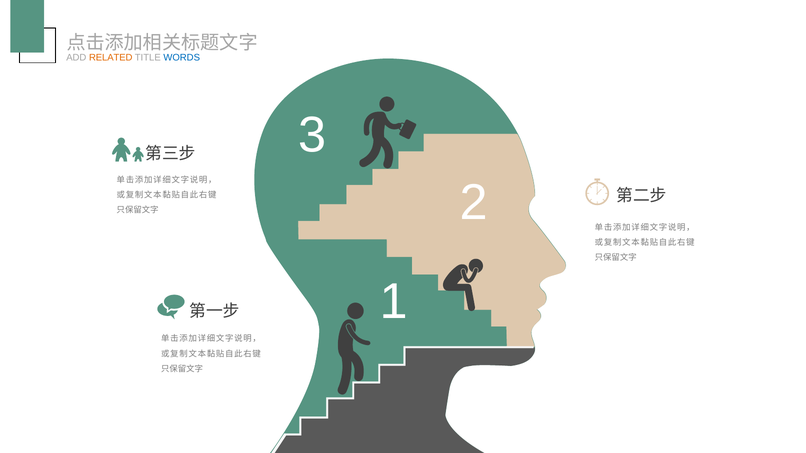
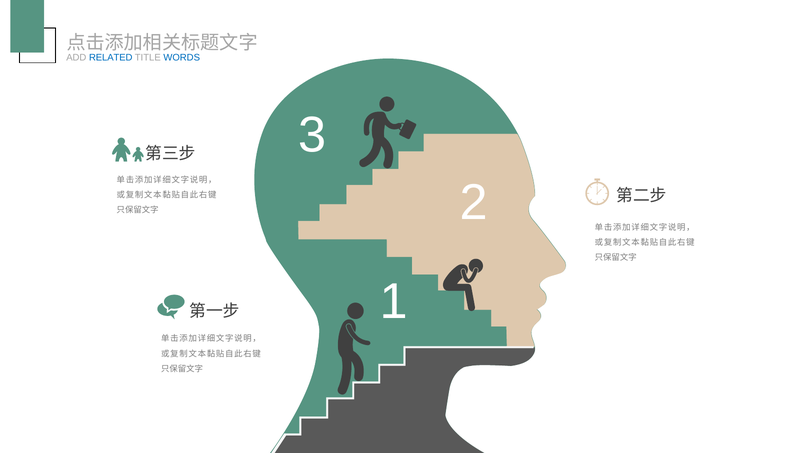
RELATED colour: orange -> blue
